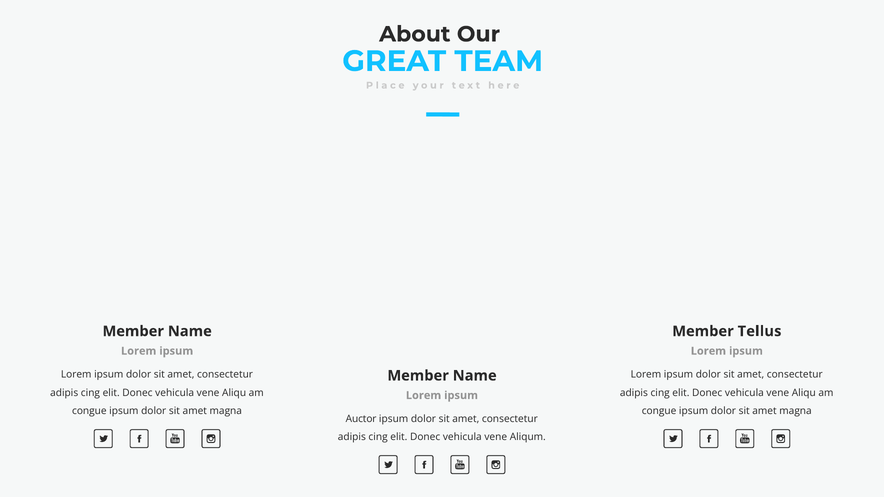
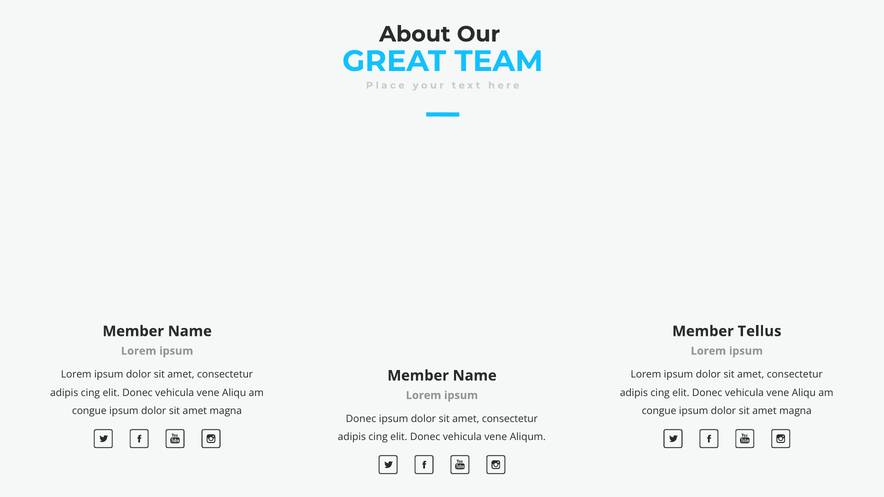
Auctor at (361, 419): Auctor -> Donec
